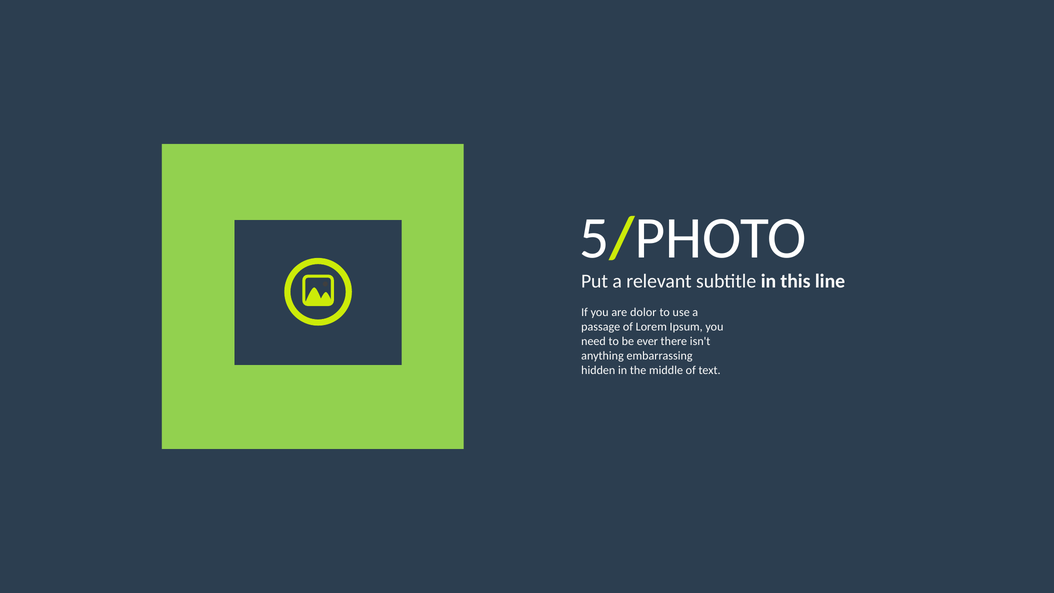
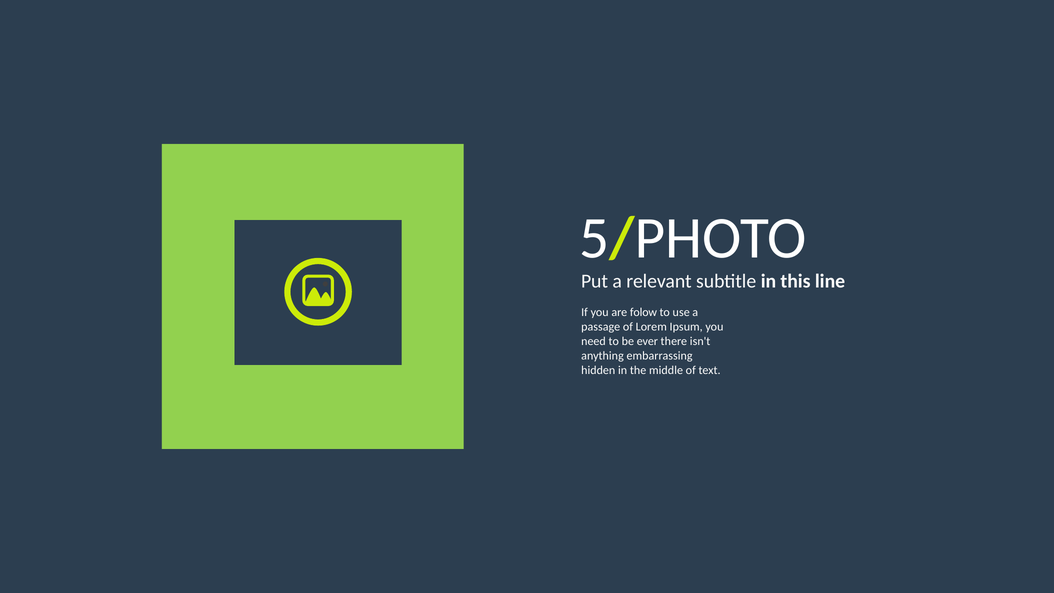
dolor: dolor -> folow
